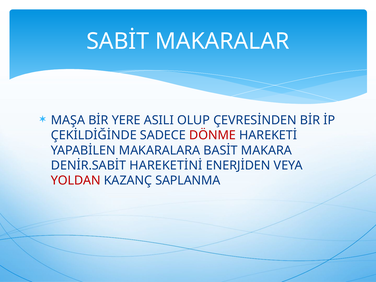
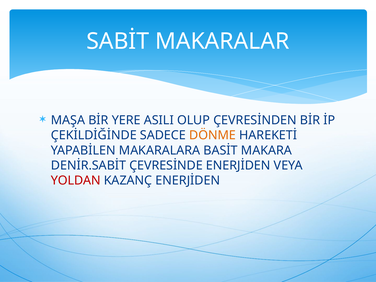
DÖNME colour: red -> orange
HAREKETİNİ: HAREKETİNİ -> ÇEVRESİNDE
KAZANÇ SAPLANMA: SAPLANMA -> ENERJİDEN
